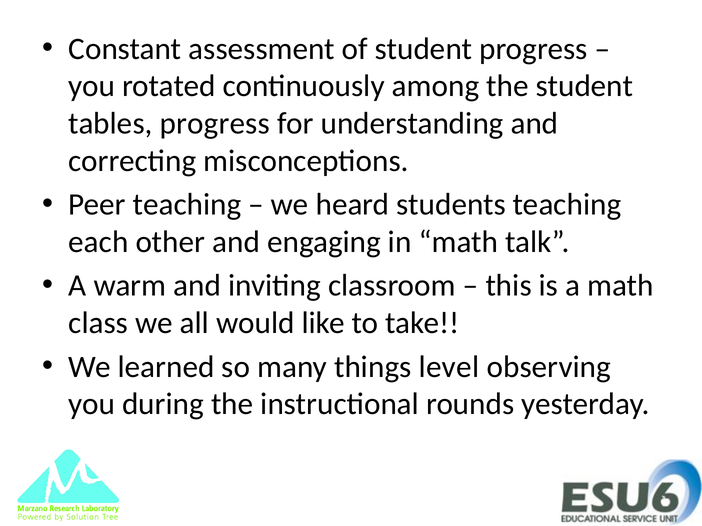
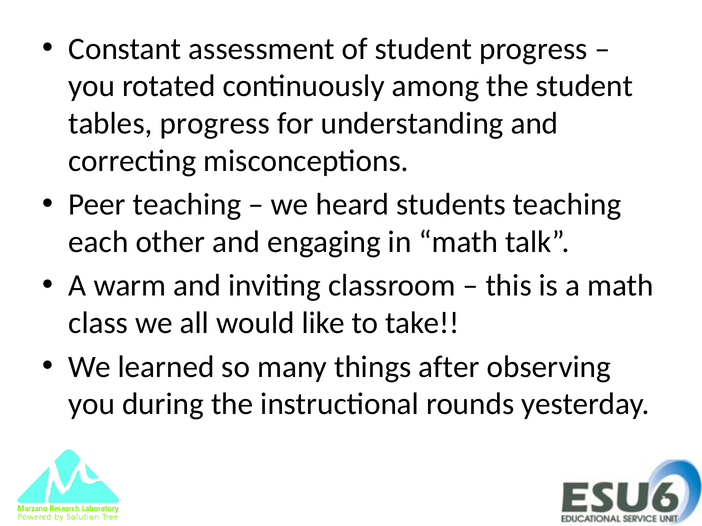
level: level -> after
